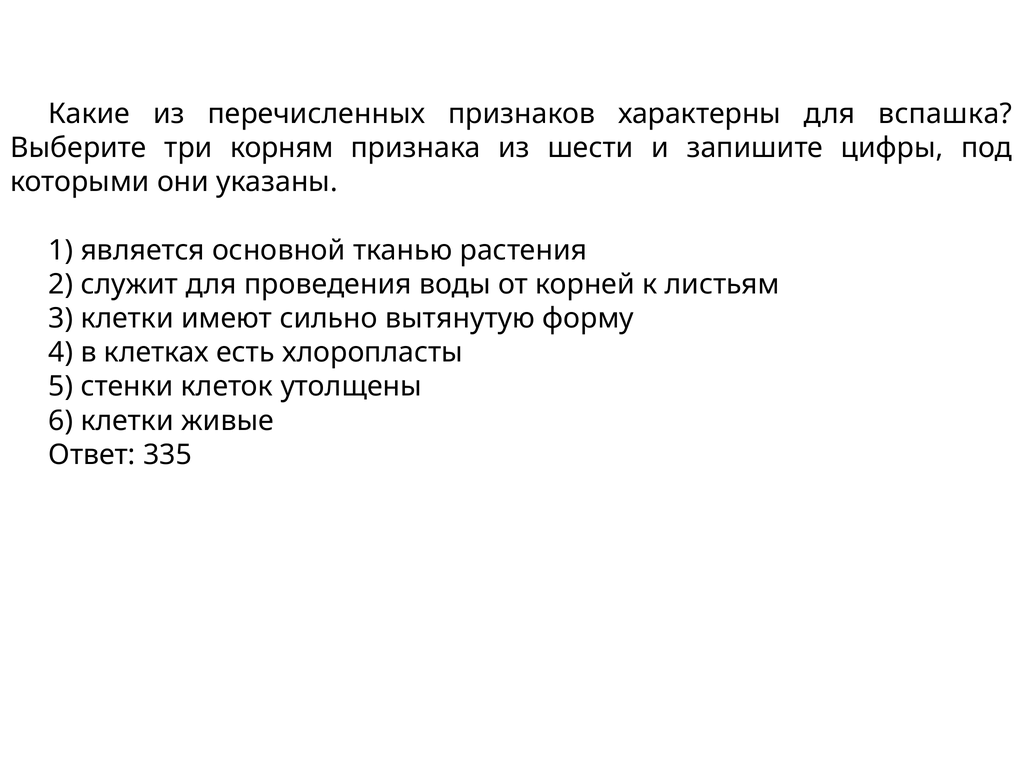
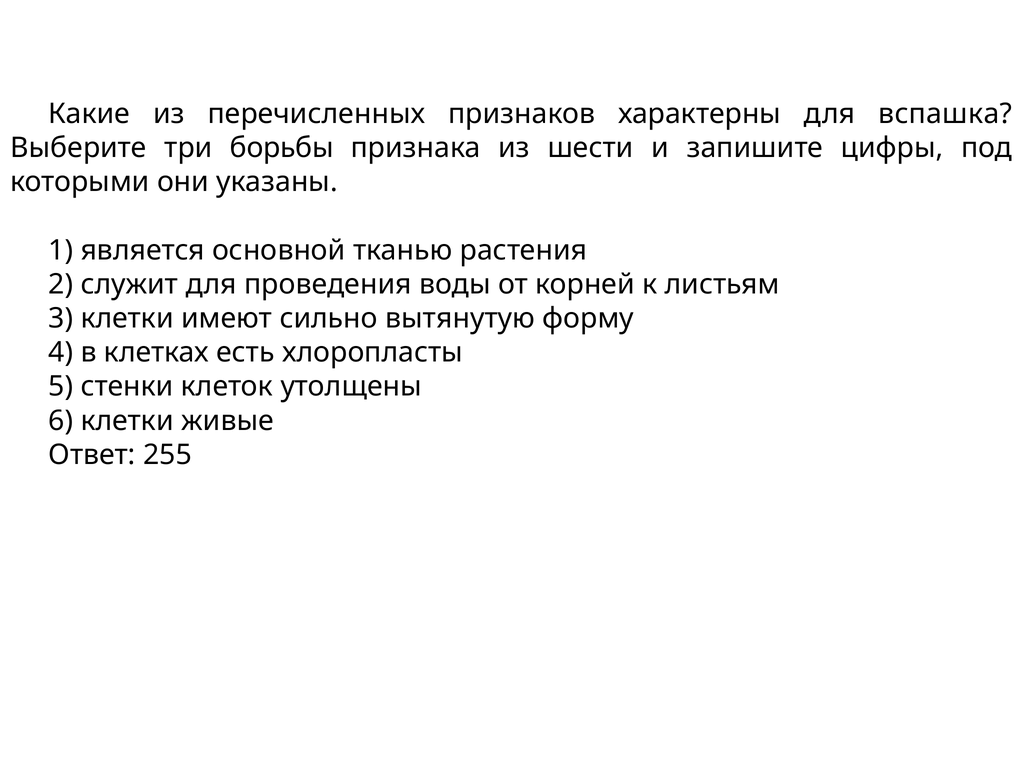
корням: корням -> борьбы
335: 335 -> 255
